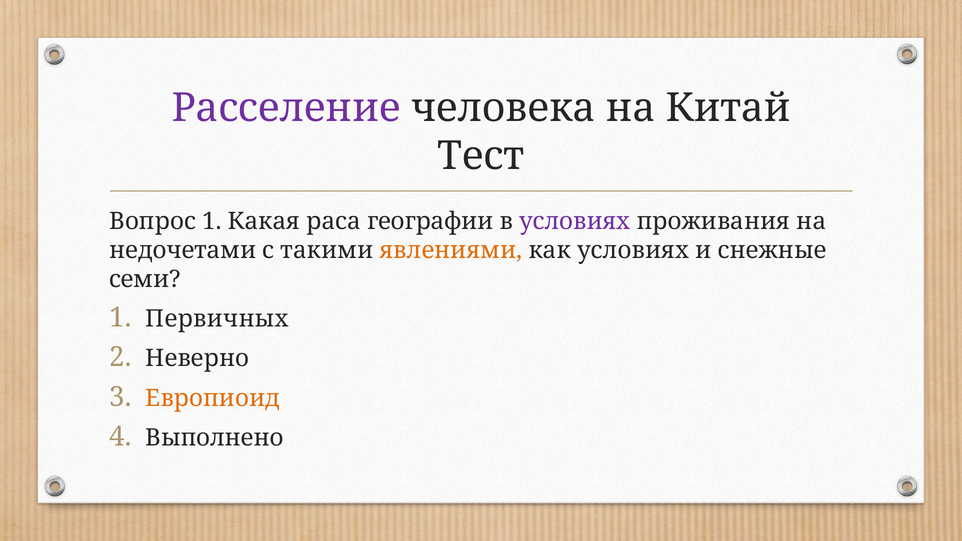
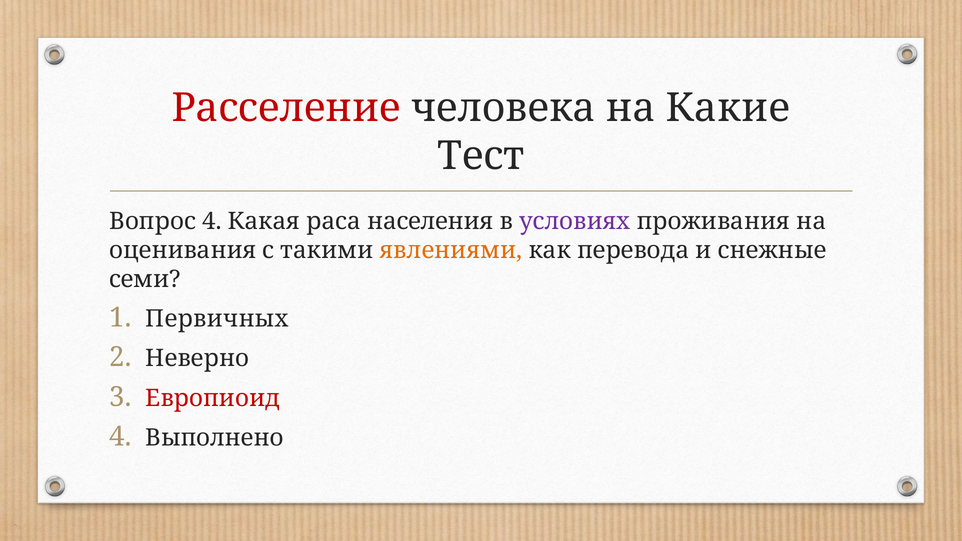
Расселение colour: purple -> red
Китай: Китай -> Какие
Вопрос 1: 1 -> 4
географии: географии -> населения
недочетами: недочетами -> оценивания
как условиях: условиях -> перевода
Европиоид colour: orange -> red
